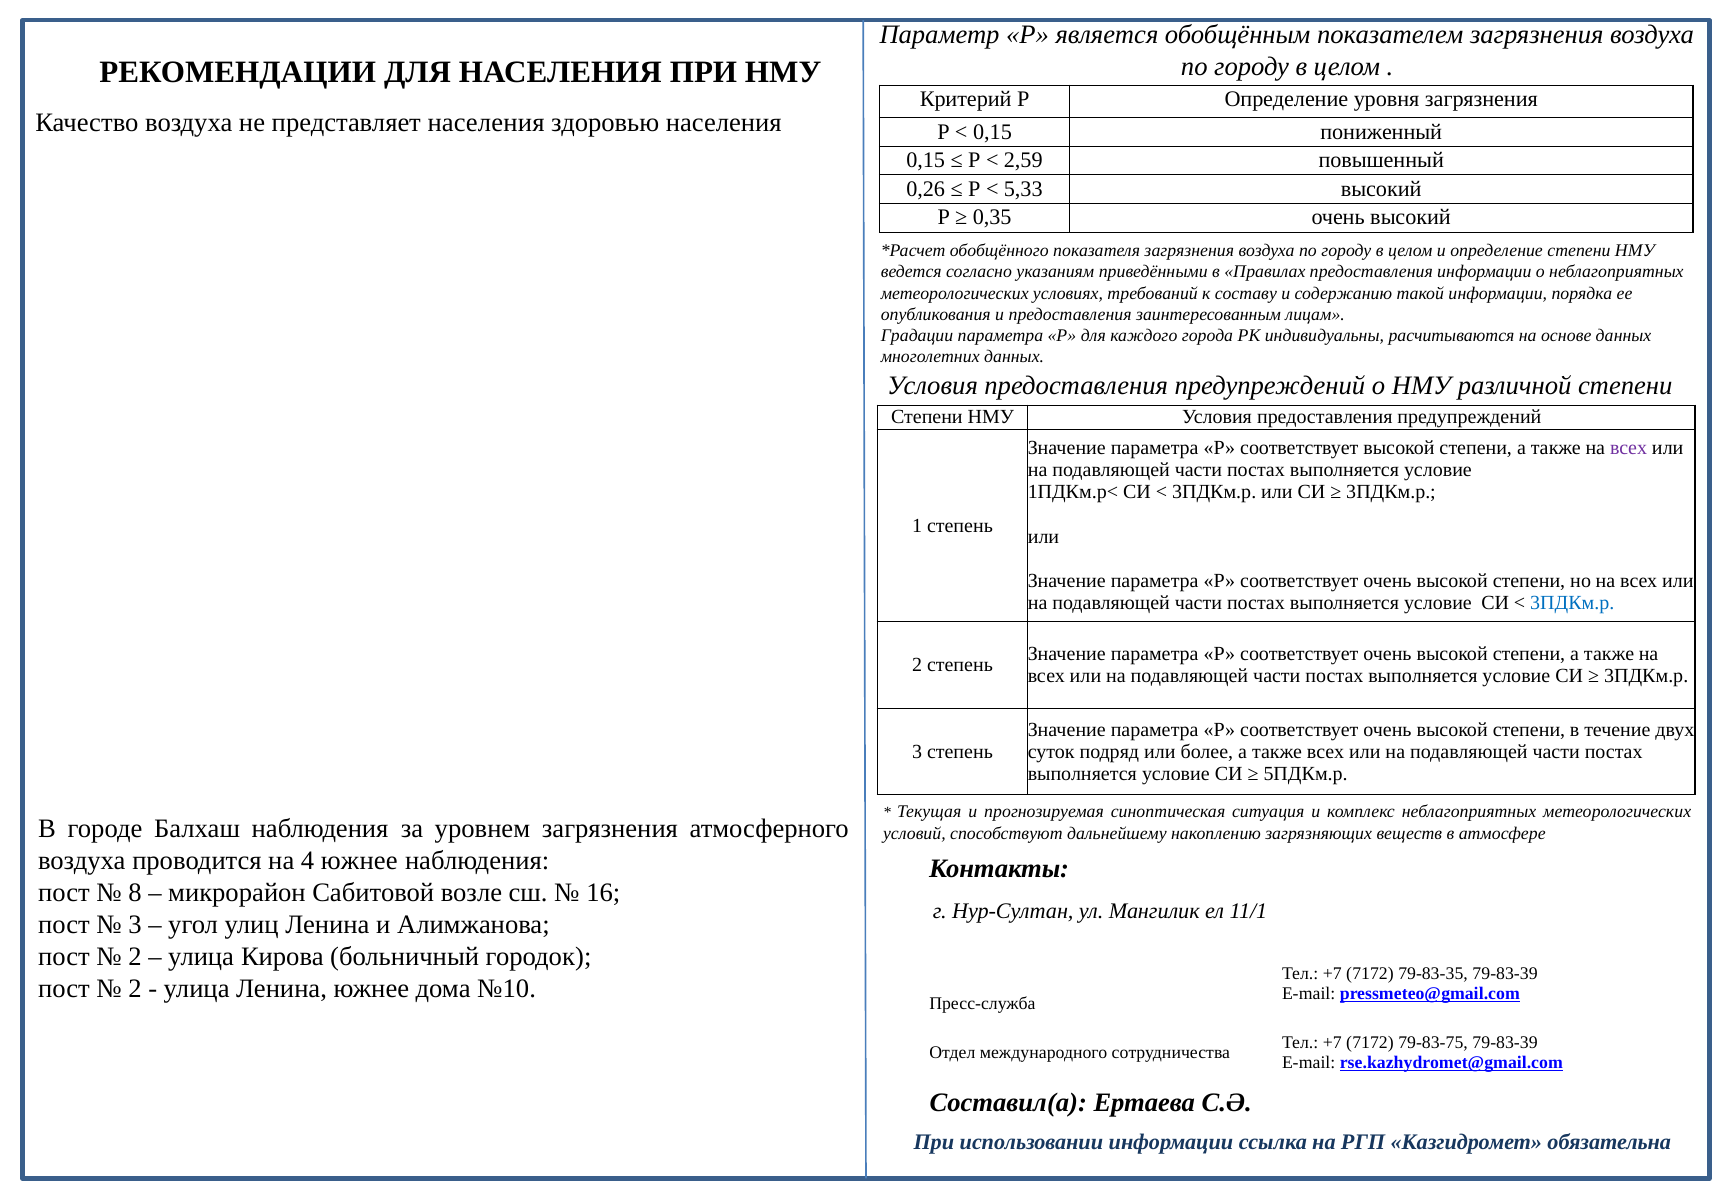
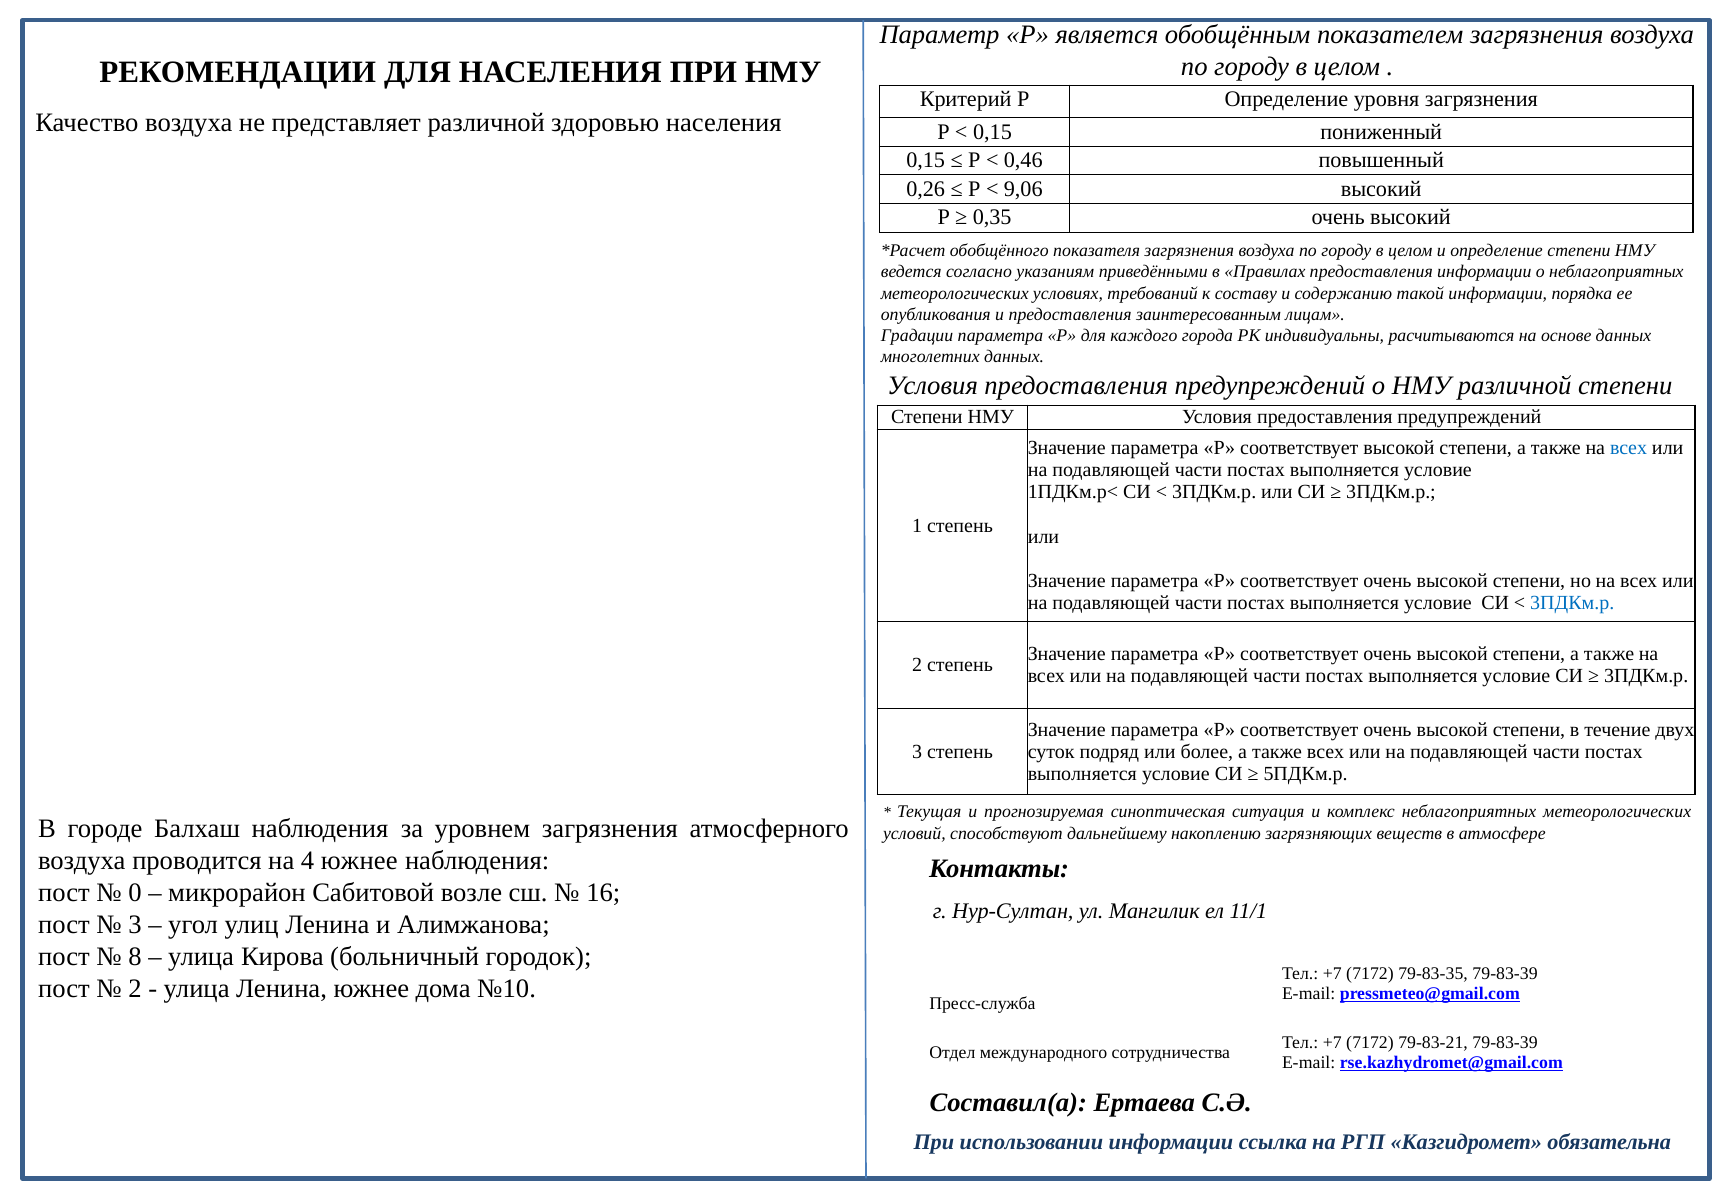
представляет населения: населения -> различной
2,59: 2,59 -> 0,46
5,33: 5,33 -> 9,06
всех at (1629, 448) colour: purple -> blue
8: 8 -> 0
2 at (135, 957): 2 -> 8
79-83-75: 79-83-75 -> 79-83-21
